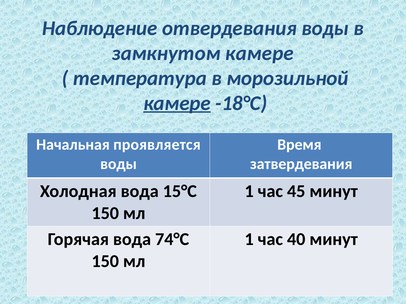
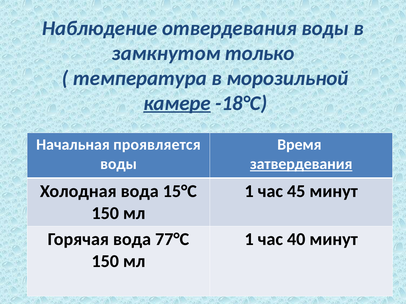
замкнутом камере: камере -> только
затвердевания underline: none -> present
74°С: 74°С -> 77°С
